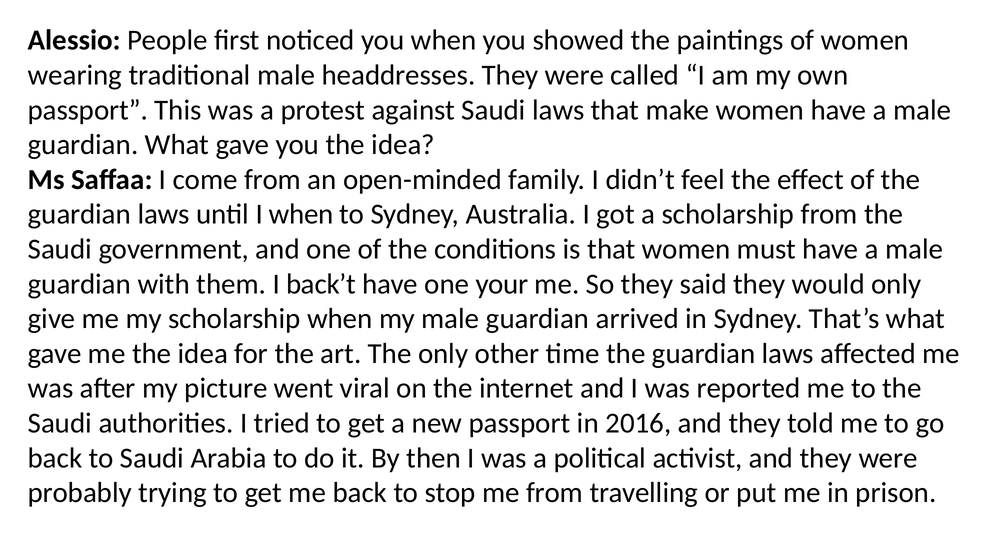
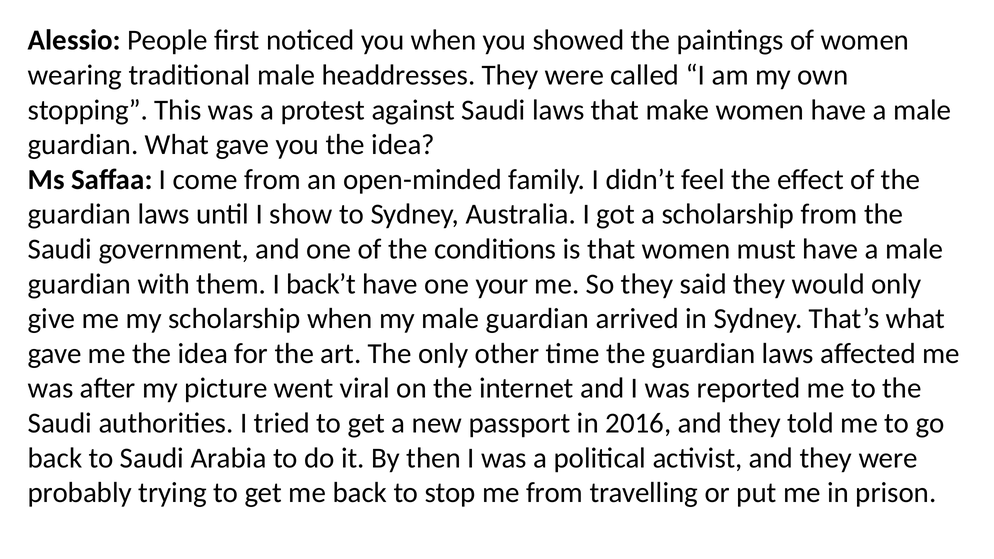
passport at (88, 110): passport -> stopping
I when: when -> show
